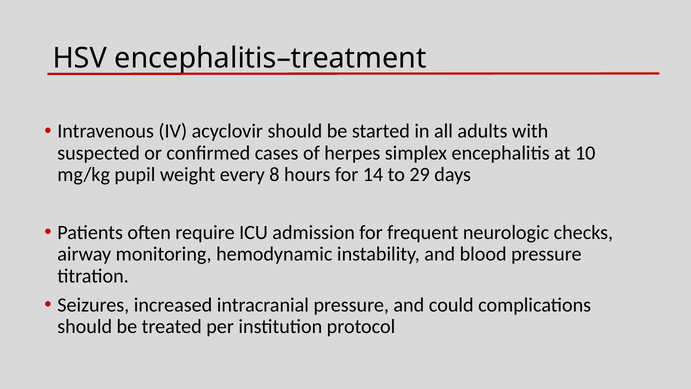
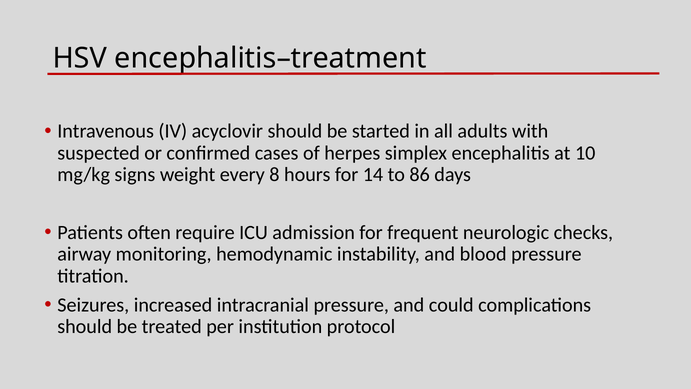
pupil: pupil -> signs
29: 29 -> 86
